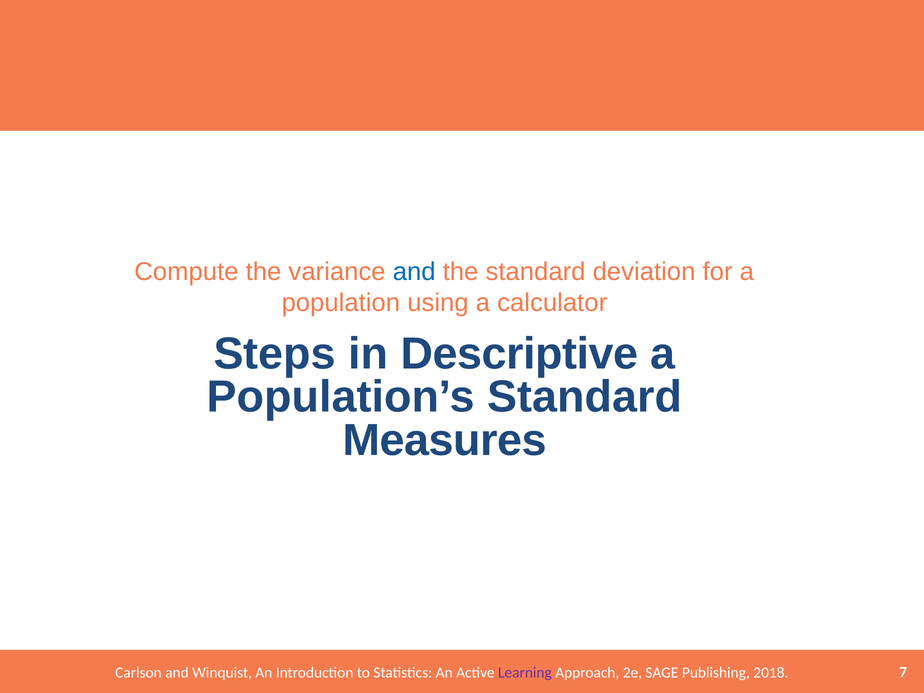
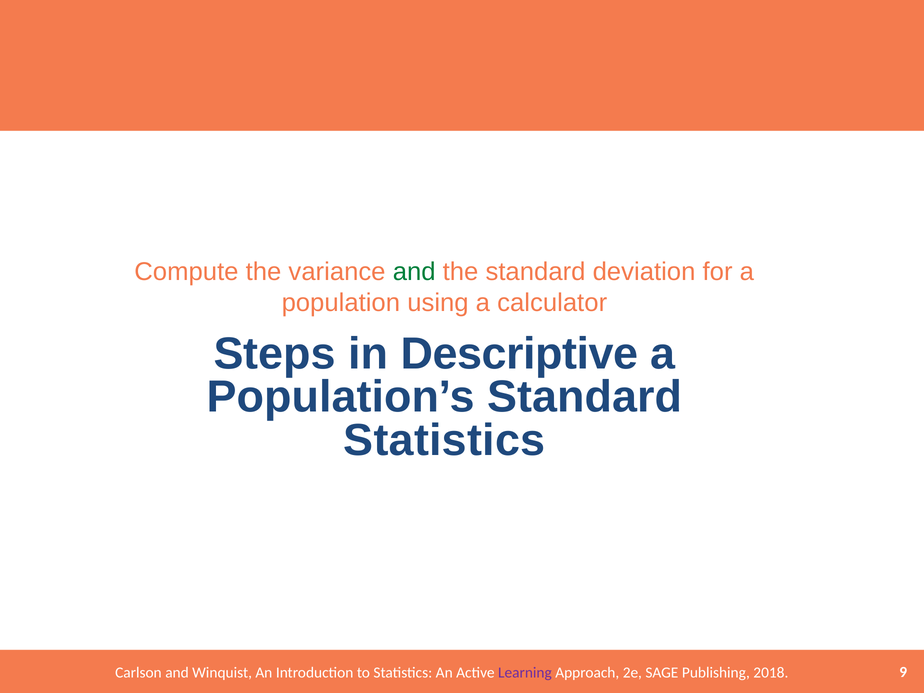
and at (414, 272) colour: blue -> green
Measures at (445, 440): Measures -> Statistics
7: 7 -> 9
